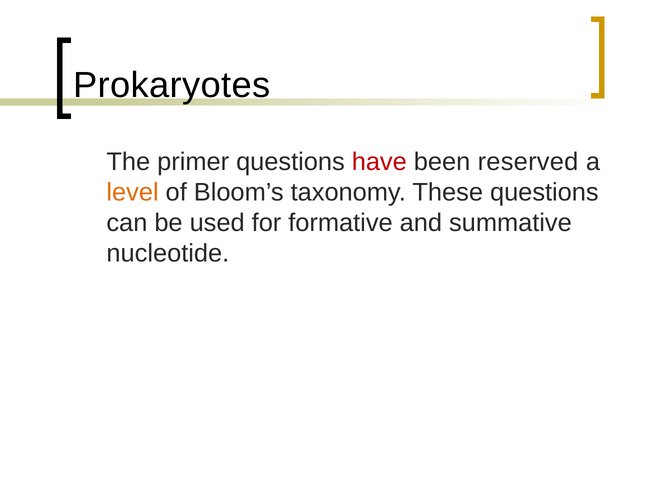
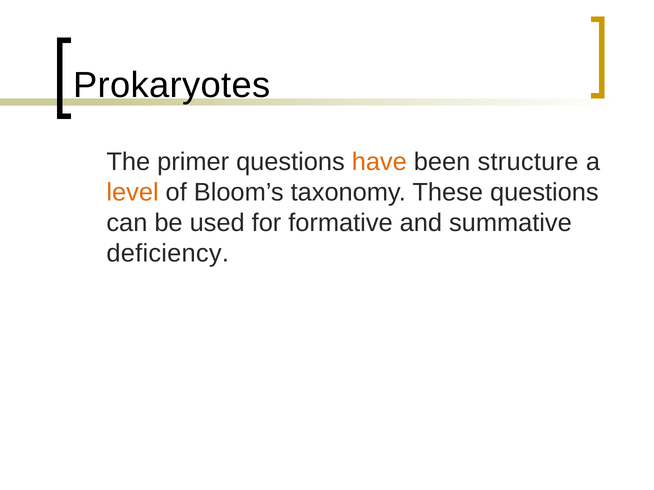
have colour: red -> orange
reserved: reserved -> structure
nucleotide: nucleotide -> deficiency
